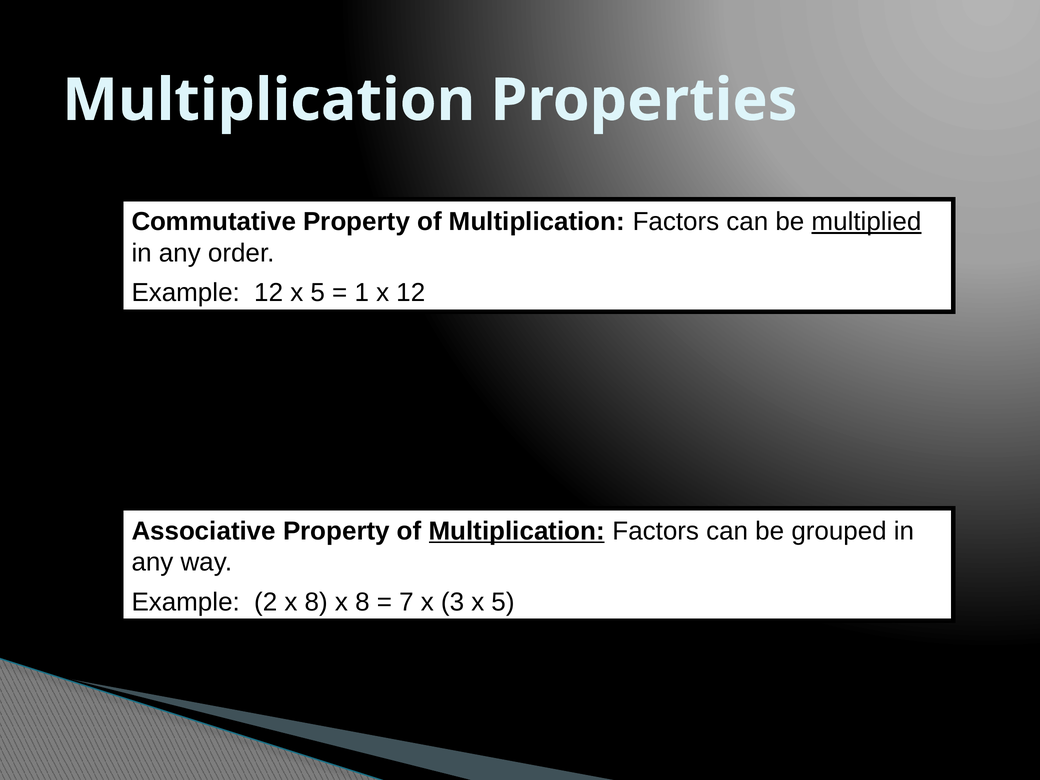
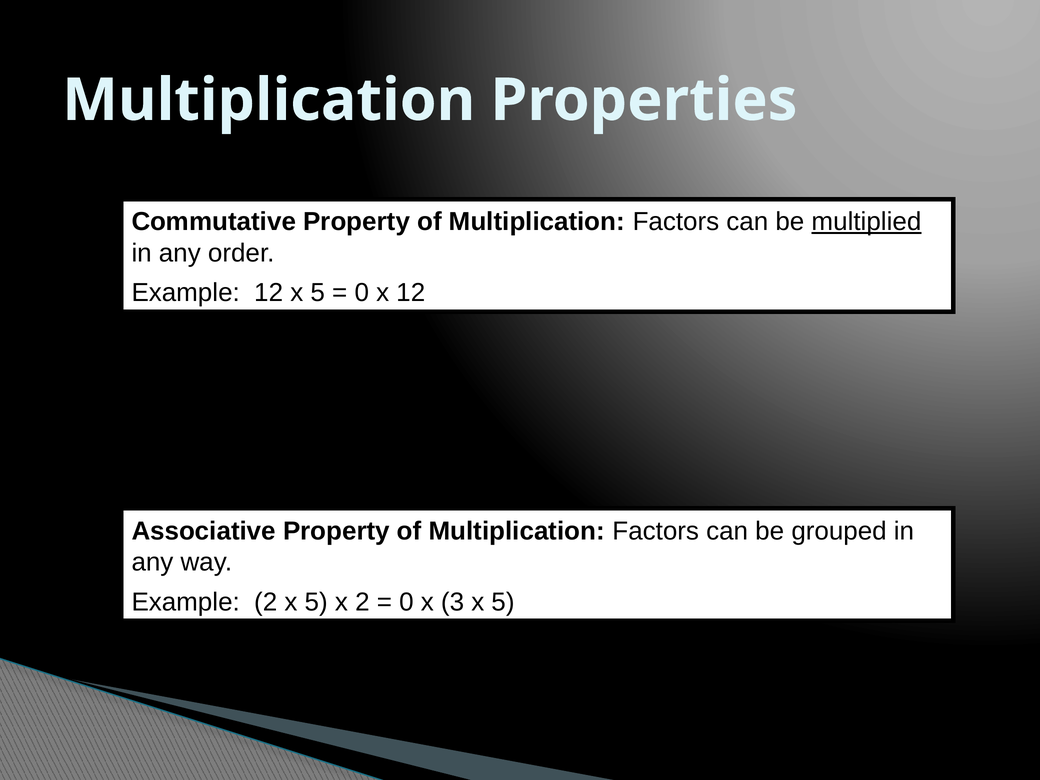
1 at (362, 293): 1 -> 0
Multiplication at (517, 531) underline: present -> none
2 x 8: 8 -> 5
8 at (362, 602): 8 -> 2
7 at (406, 602): 7 -> 0
